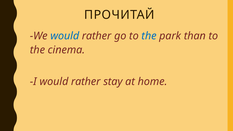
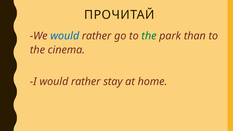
the at (149, 36) colour: blue -> green
